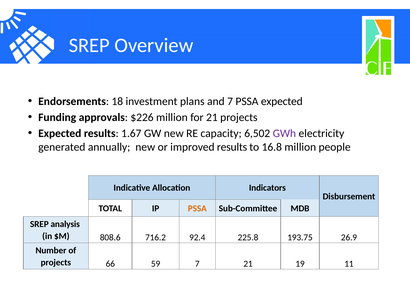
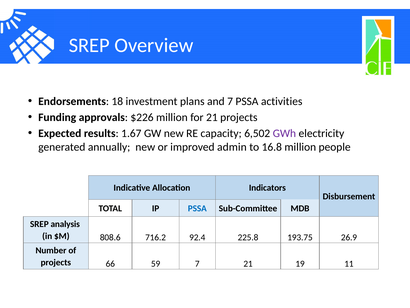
PSSA expected: expected -> activities
improved results: results -> admin
PSSA at (197, 208) colour: orange -> blue
